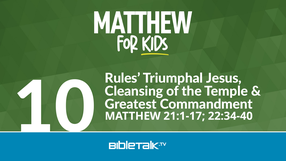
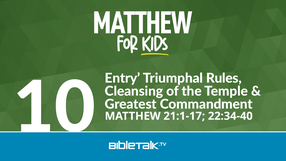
Rules: Rules -> Entry
Jesus: Jesus -> Rules
